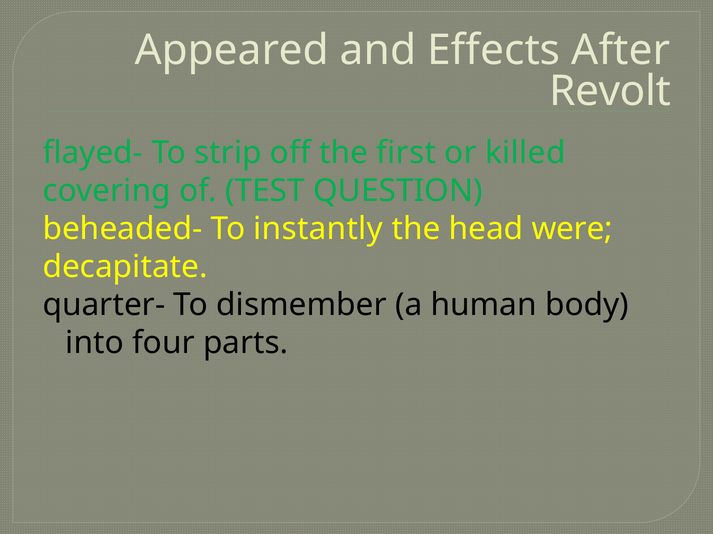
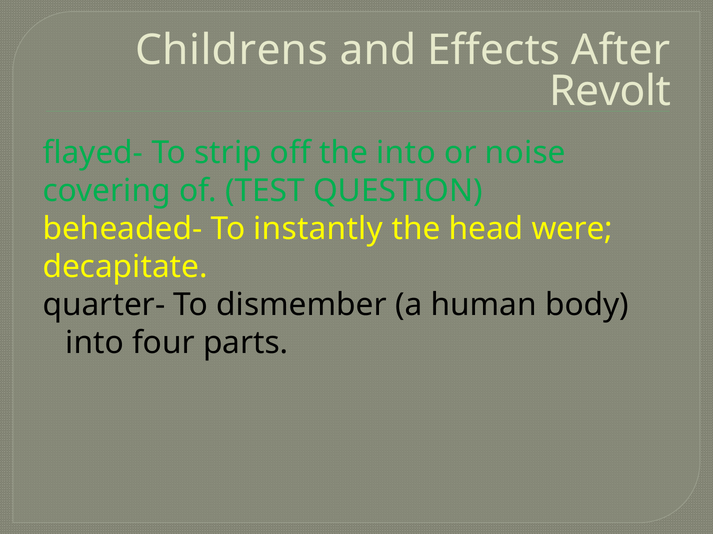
Appeared: Appeared -> Childrens
the first: first -> into
killed: killed -> noise
